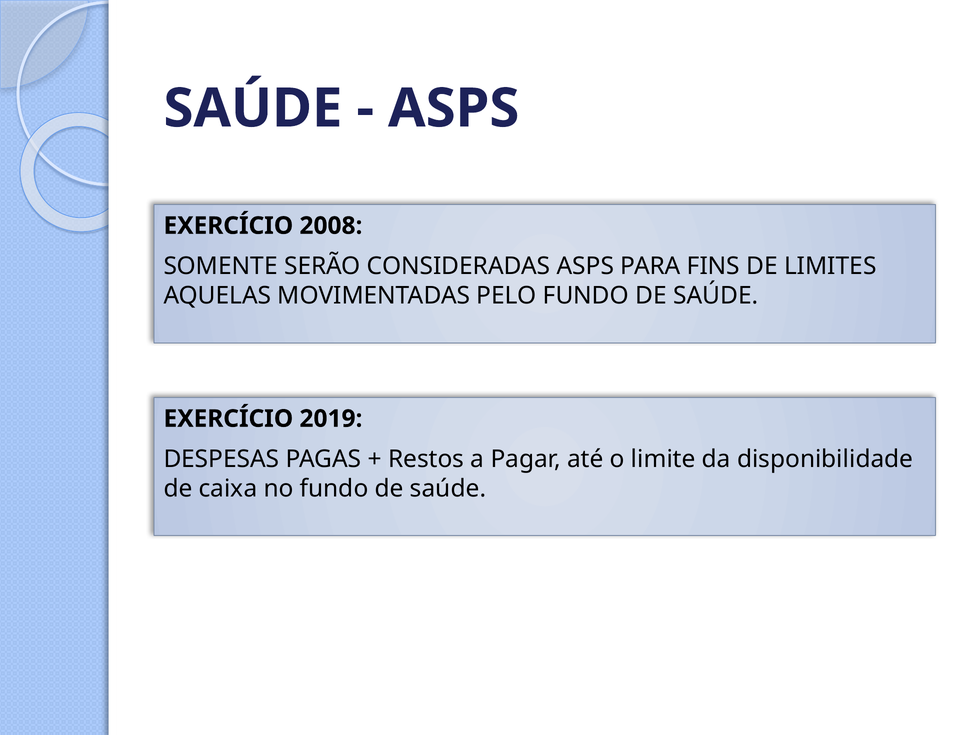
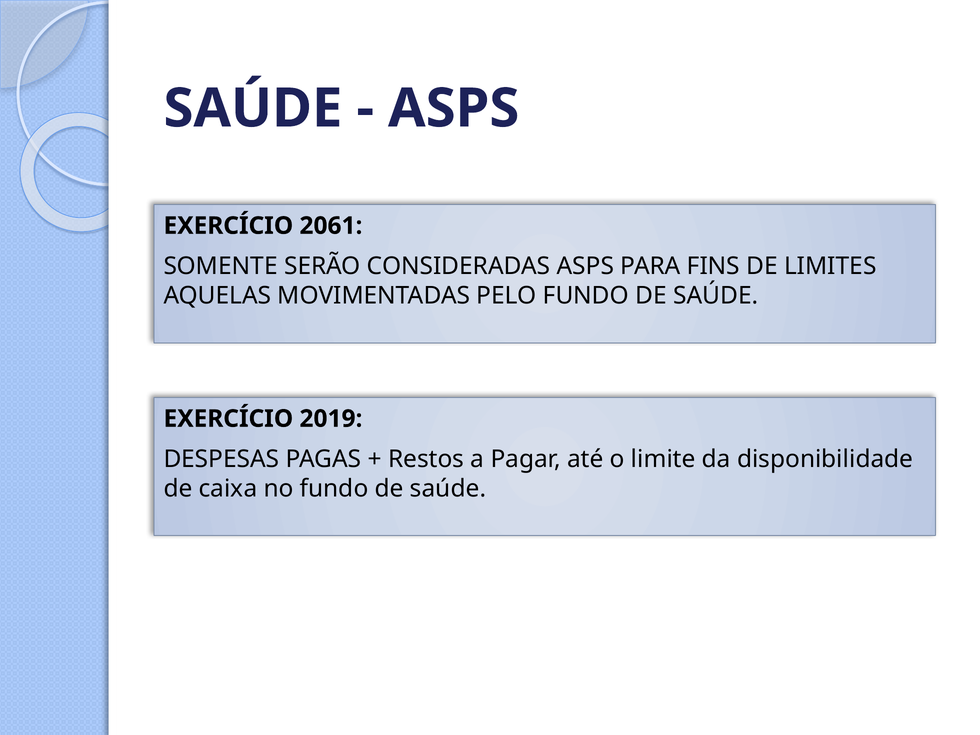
2008: 2008 -> 2061
